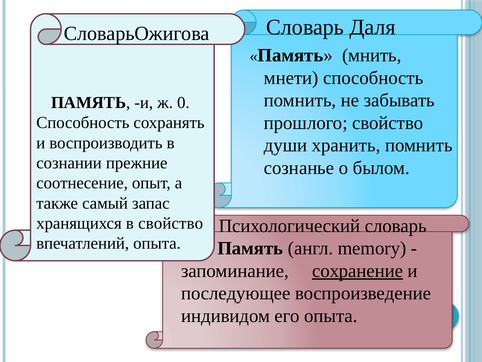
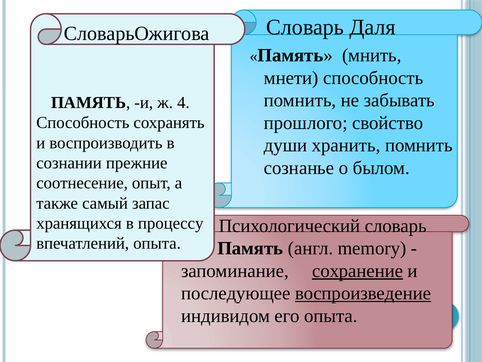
0: 0 -> 4
в свойство: свойство -> процессу
воспроизведение underline: none -> present
